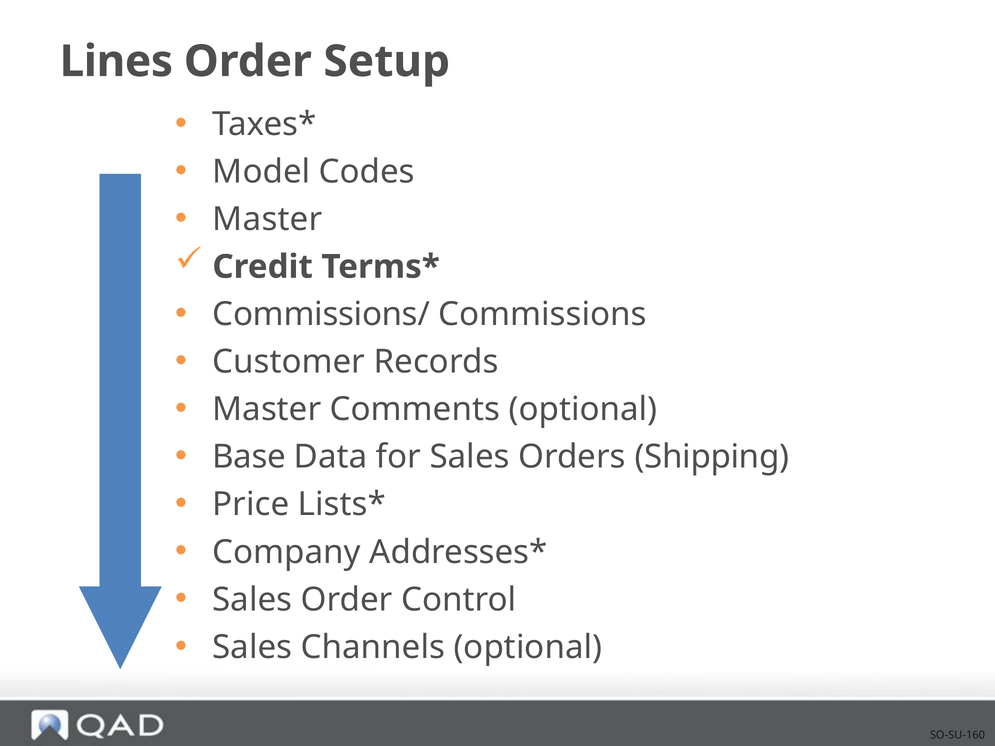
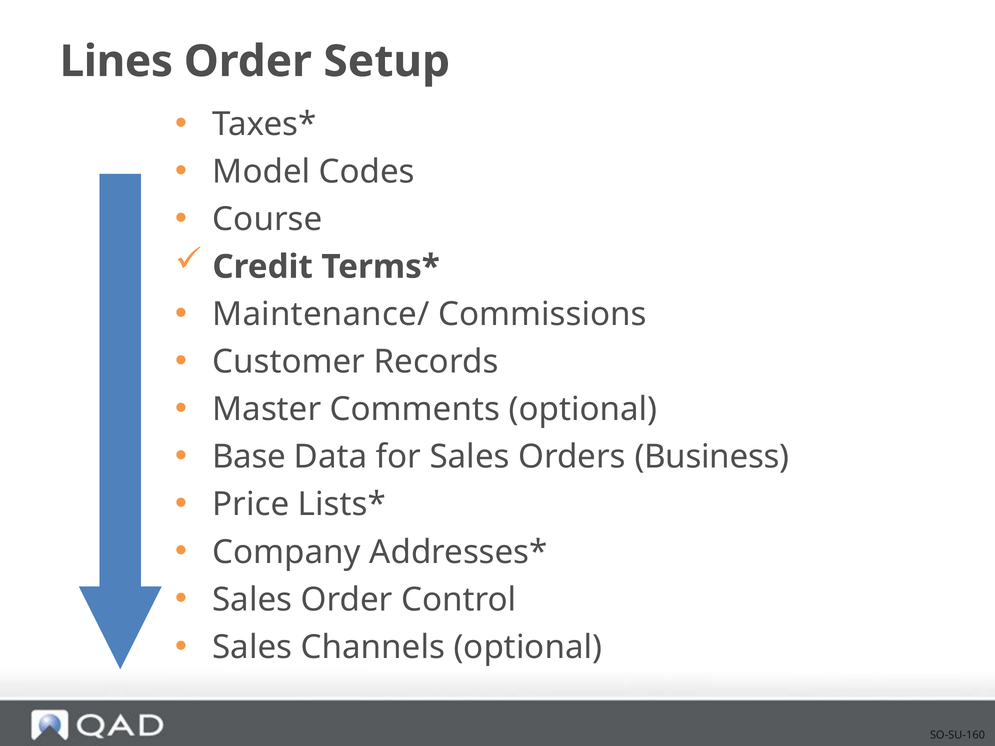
Master at (267, 219): Master -> Course
Commissions/: Commissions/ -> Maintenance/
Shipping: Shipping -> Business
